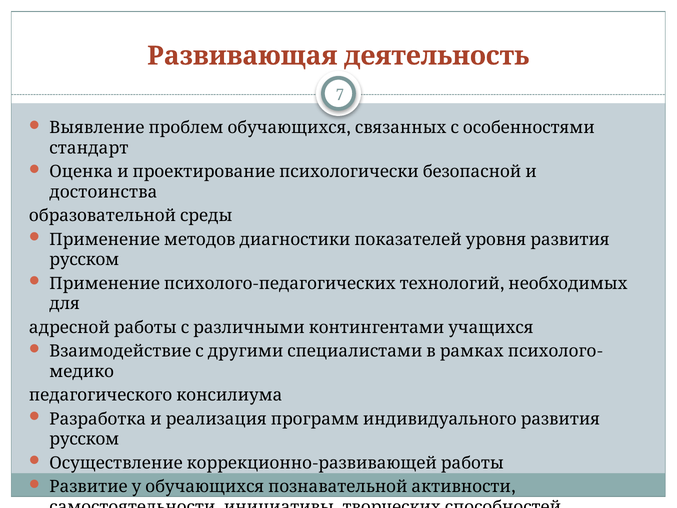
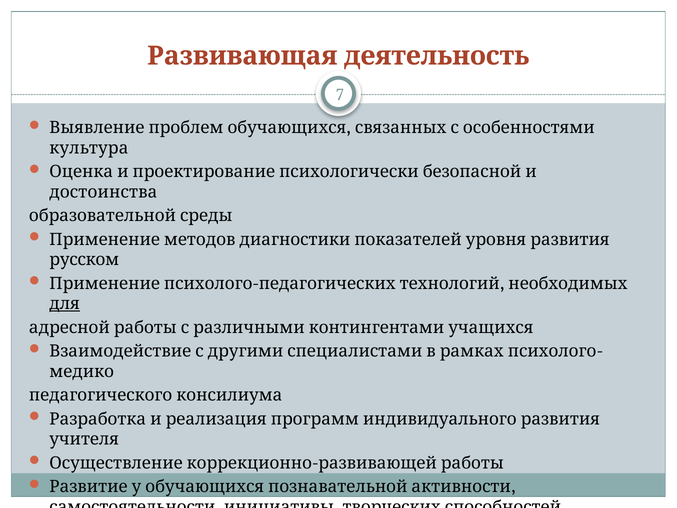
стандарт: стандарт -> культура
для underline: none -> present
русском at (84, 439): русском -> учителя
